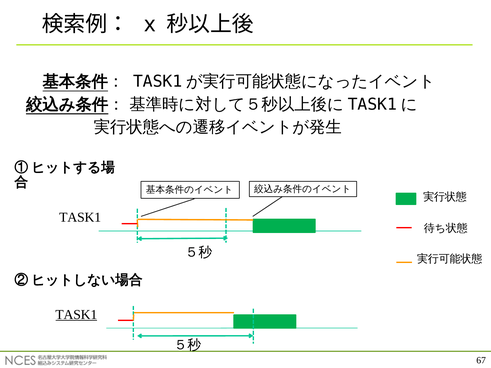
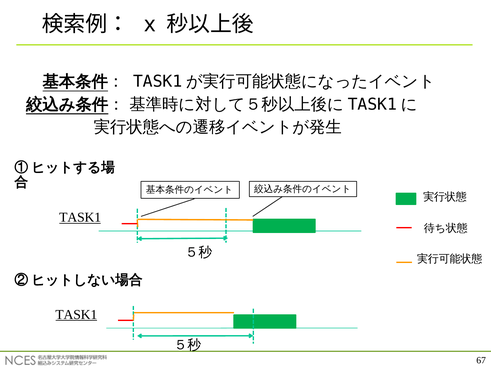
TASK1 at (80, 218) underline: none -> present
